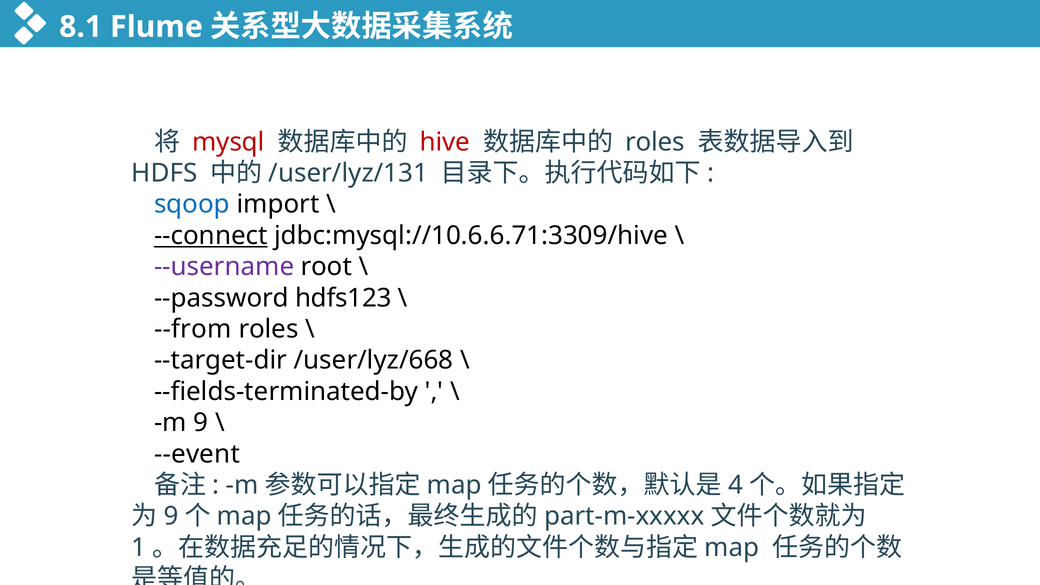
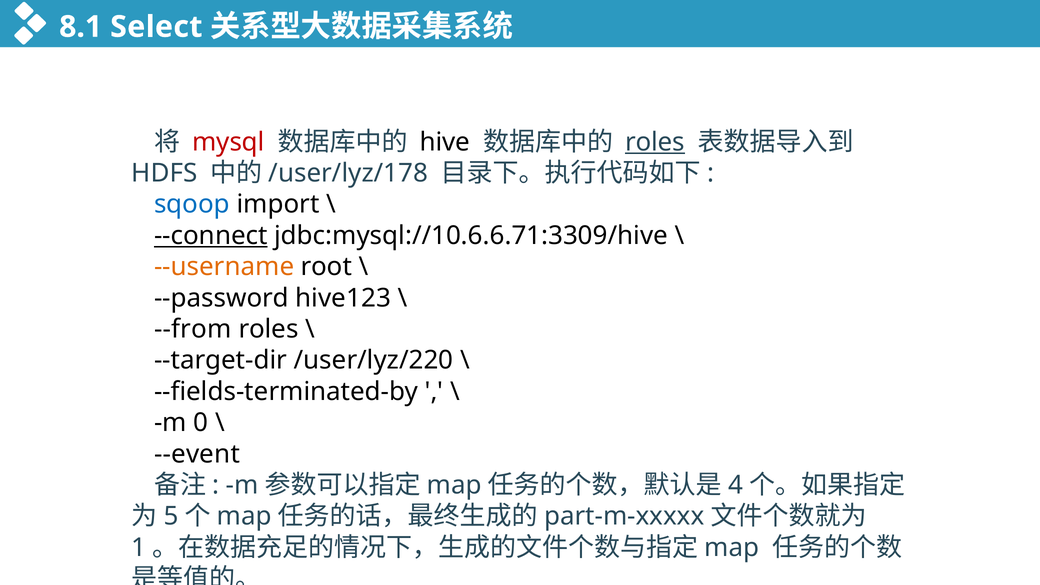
Flume: Flume -> Select
hive colour: red -> black
roles at (655, 142) underline: none -> present
/user/lyz/131: /user/lyz/131 -> /user/lyz/178
--username colour: purple -> orange
hdfs123: hdfs123 -> hive123
/user/lyz/668: /user/lyz/668 -> /user/lyz/220
m 9: 9 -> 0
9 at (171, 516): 9 -> 5
